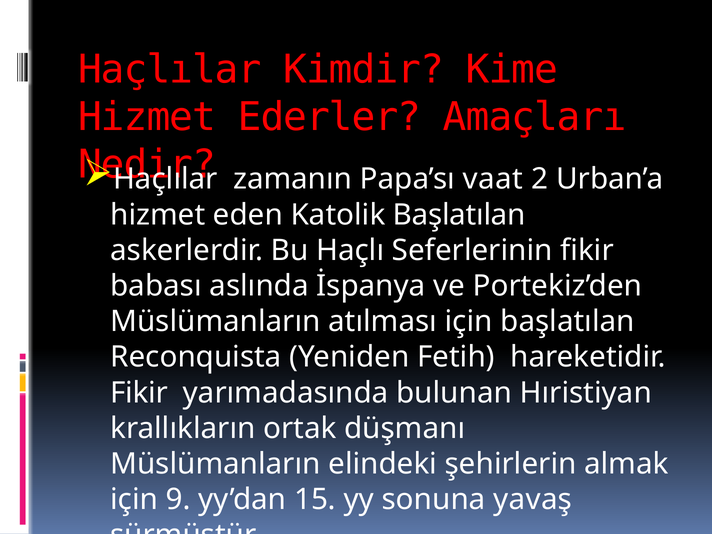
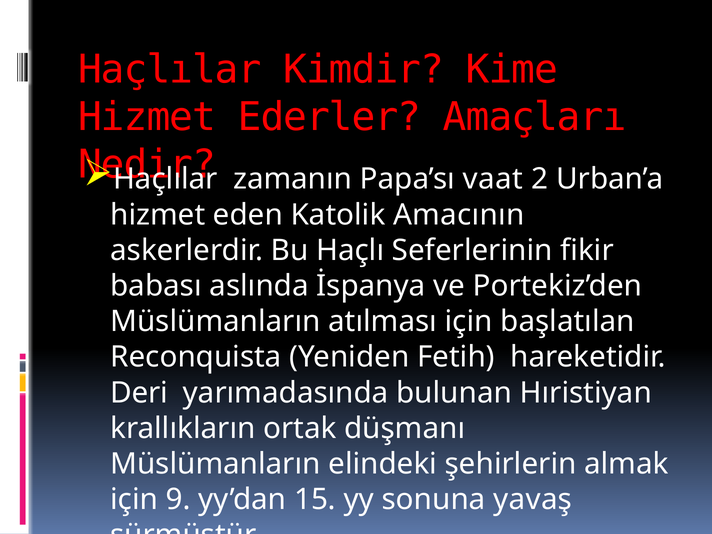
Katolik Başlatılan: Başlatılan -> Amacının
Fikir at (139, 393): Fikir -> Deri
